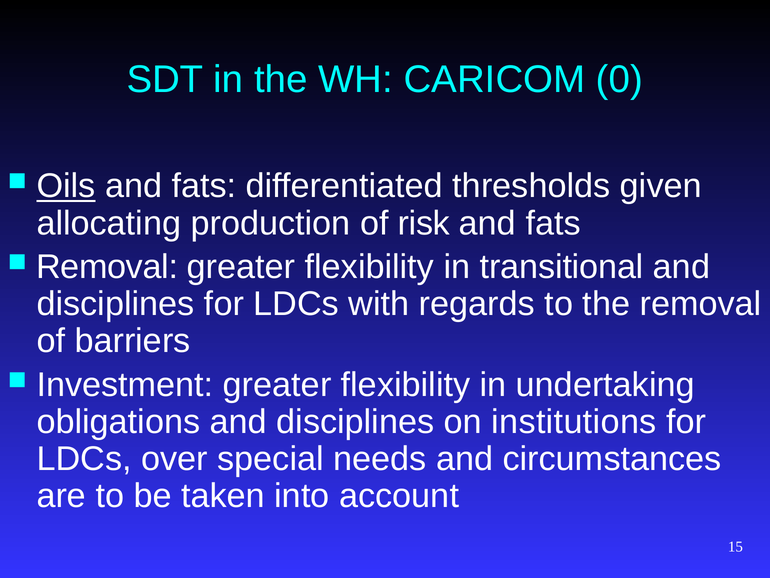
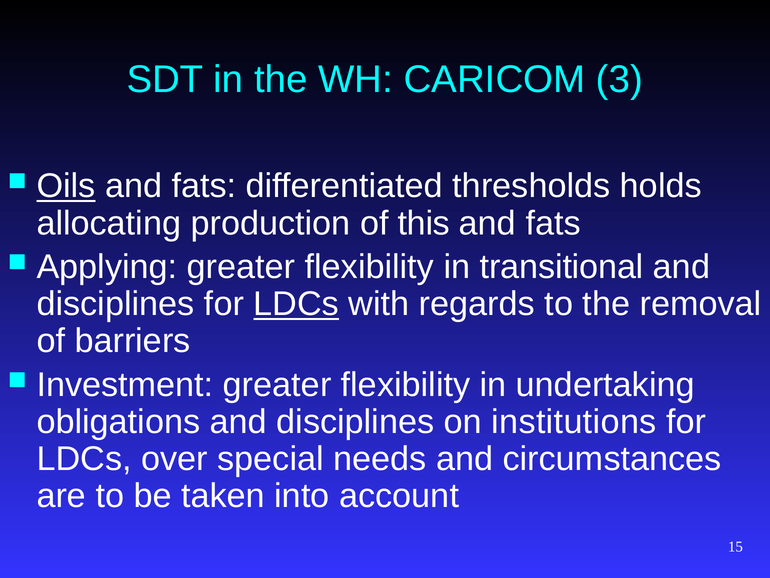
0: 0 -> 3
given: given -> holds
risk: risk -> this
Removal at (107, 267): Removal -> Applying
LDCs at (296, 304) underline: none -> present
